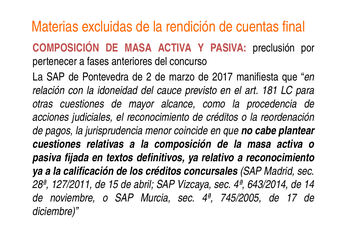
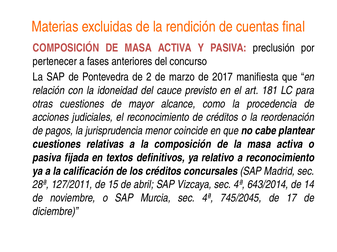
745/2005: 745/2005 -> 745/2045
